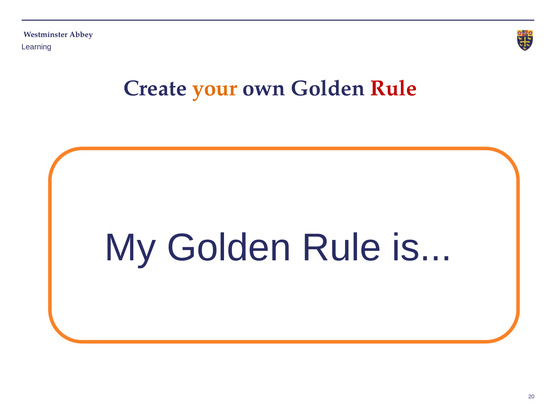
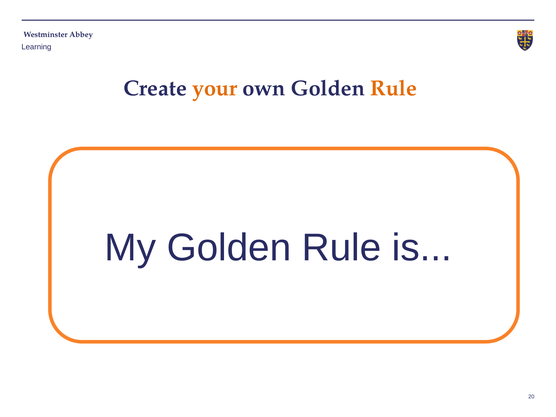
Rule at (394, 88) colour: red -> orange
